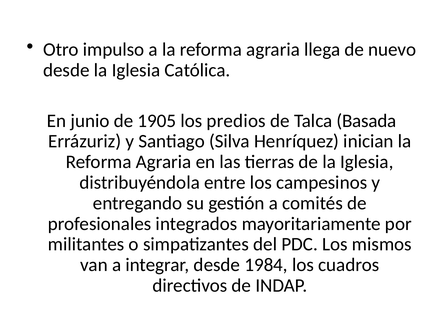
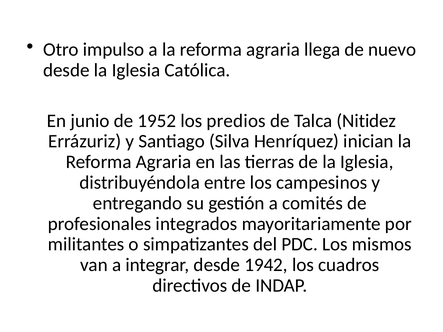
1905: 1905 -> 1952
Basada: Basada -> Nitidez
1984: 1984 -> 1942
